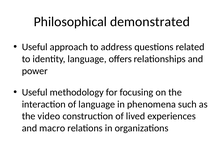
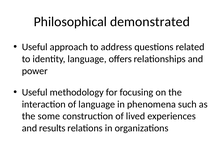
video: video -> some
macro: macro -> results
